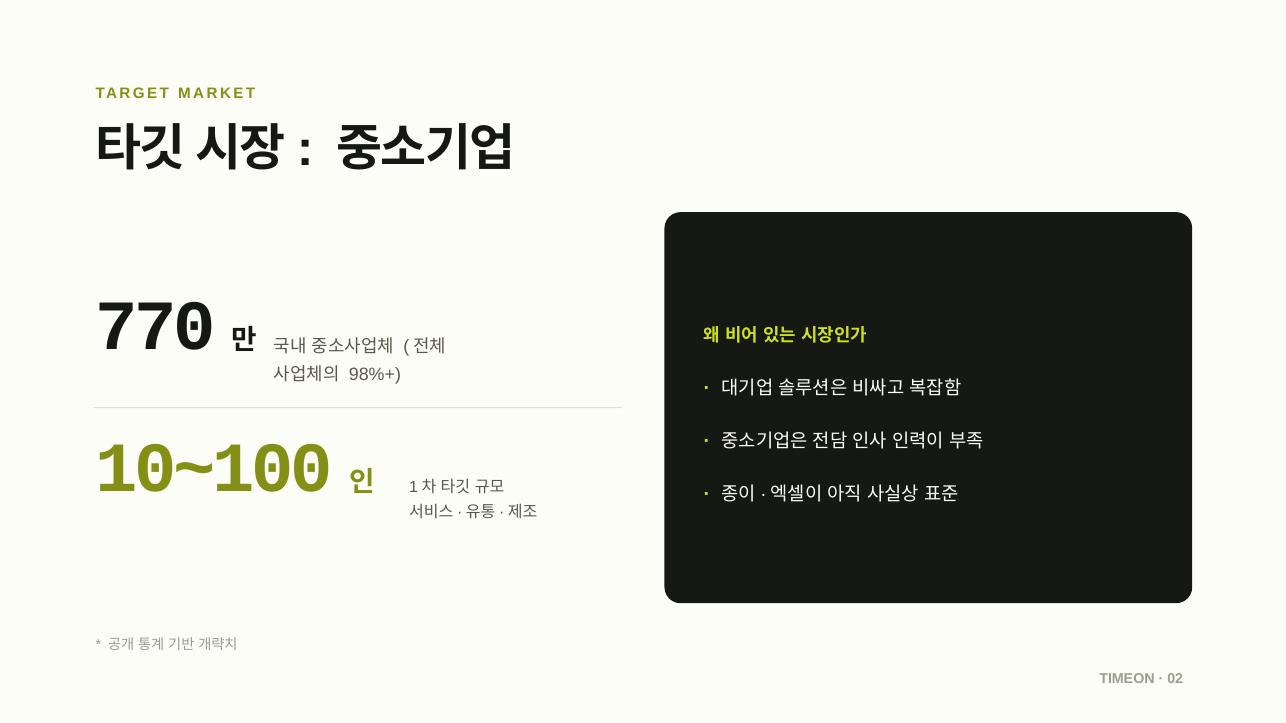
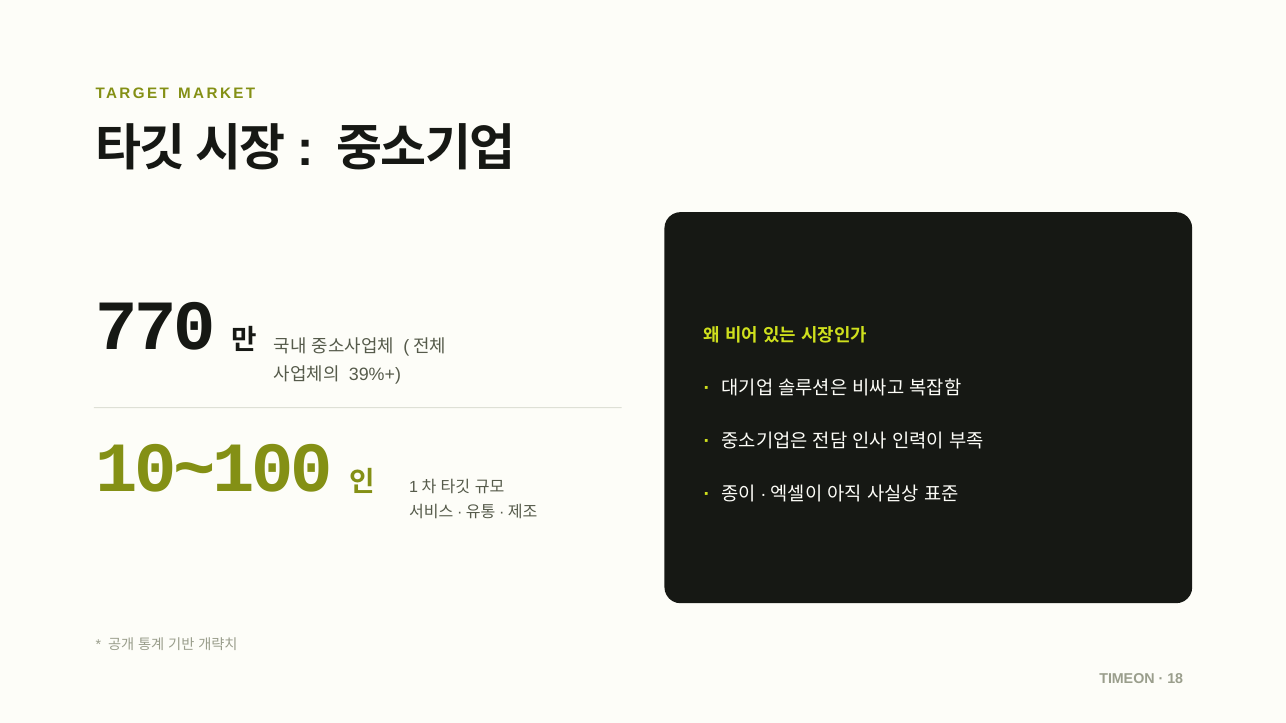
98%+: 98%+ -> 39%+
02: 02 -> 18
